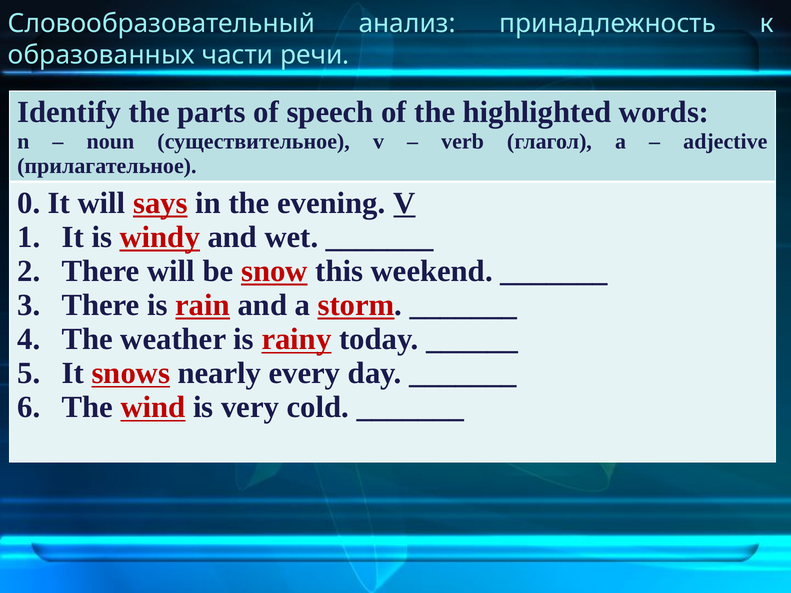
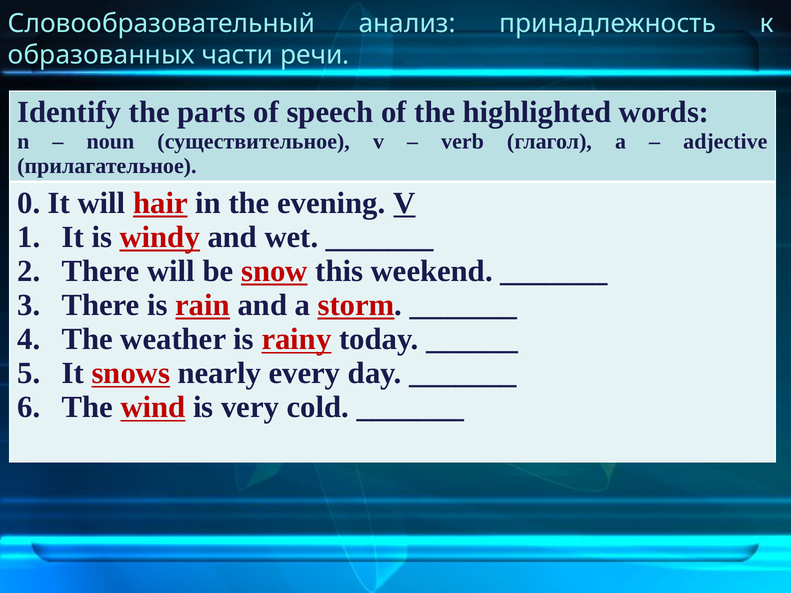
says: says -> hair
